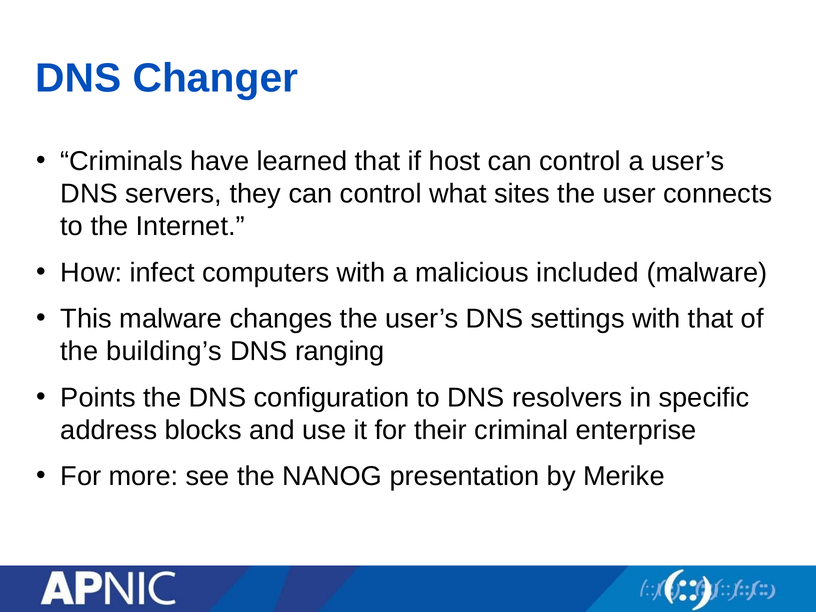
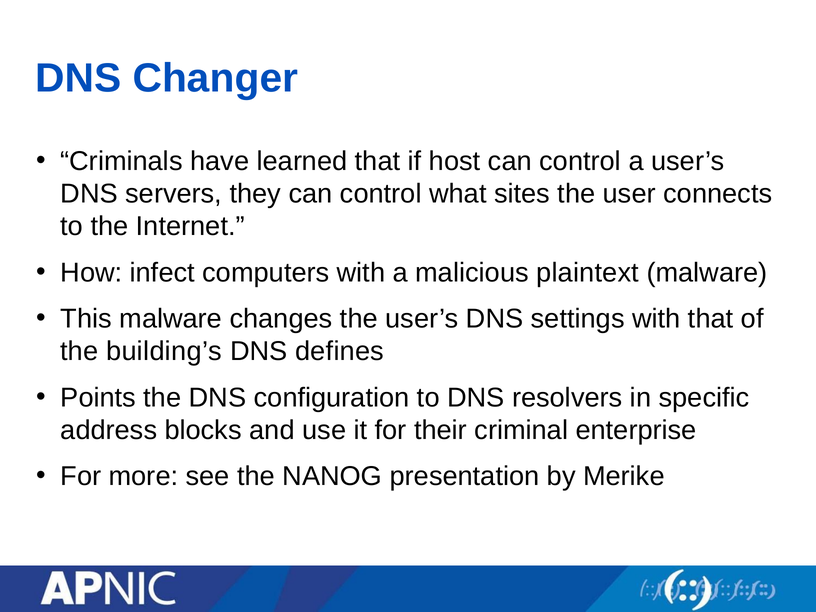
included: included -> plaintext
ranging: ranging -> defines
